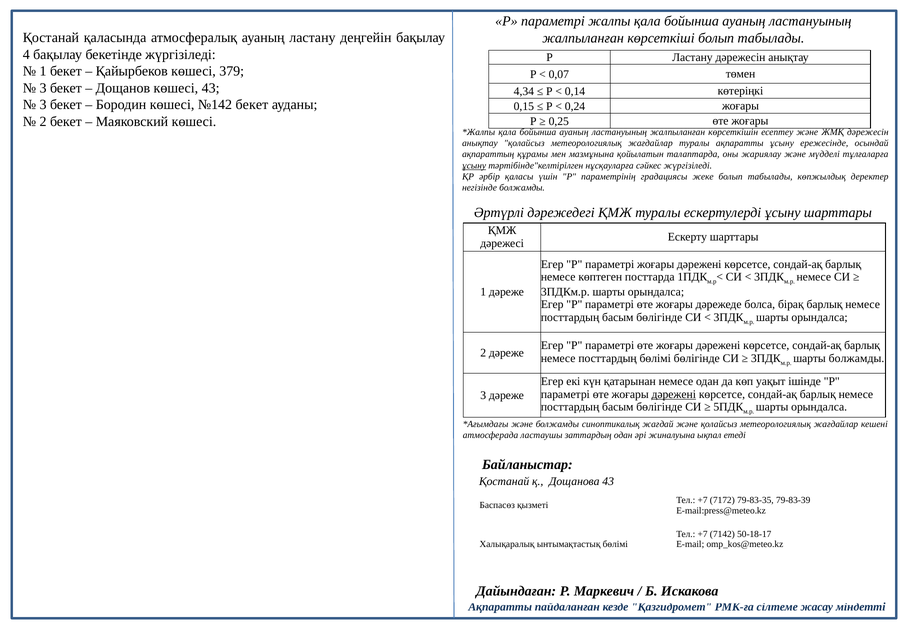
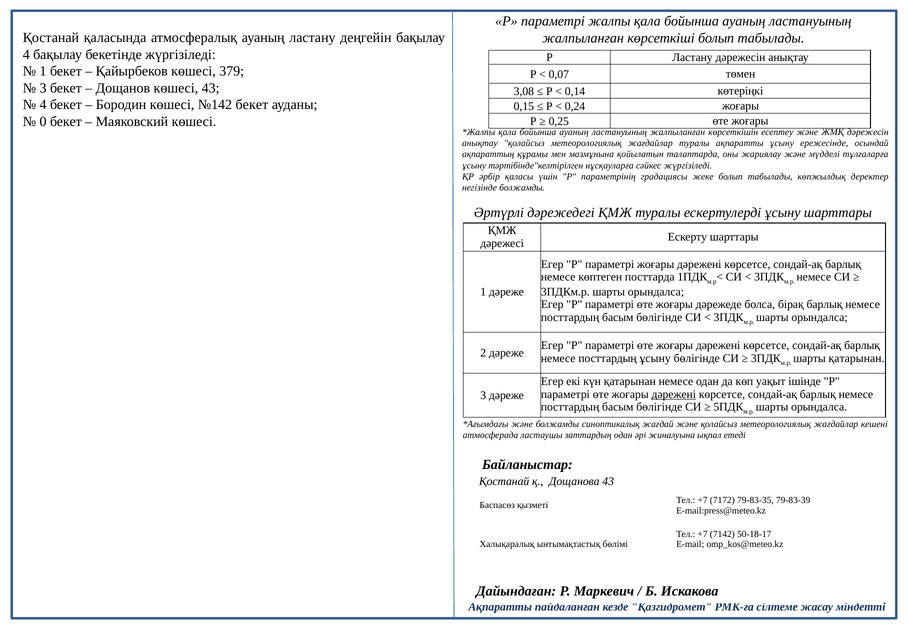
4,34: 4,34 -> 3,08
3 at (43, 105): 3 -> 4
2 at (43, 122): 2 -> 0
ұсыну at (474, 165) underline: present -> none
посттардың бөлімі: бөлімі -> ұсыну
шарты болжамды: болжамды -> қатарынан
